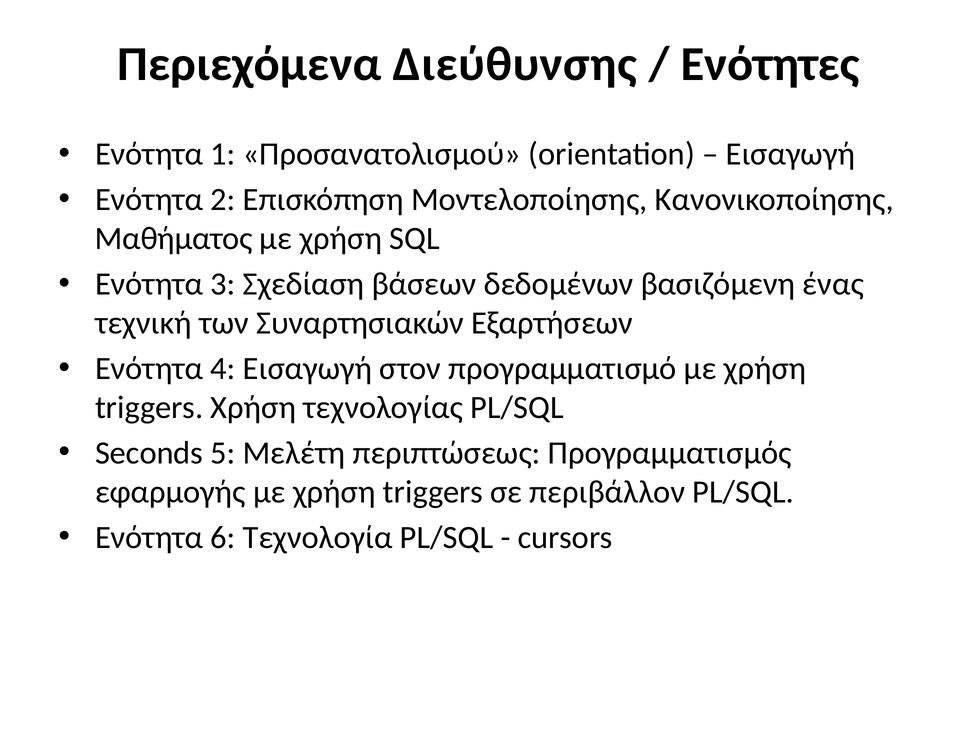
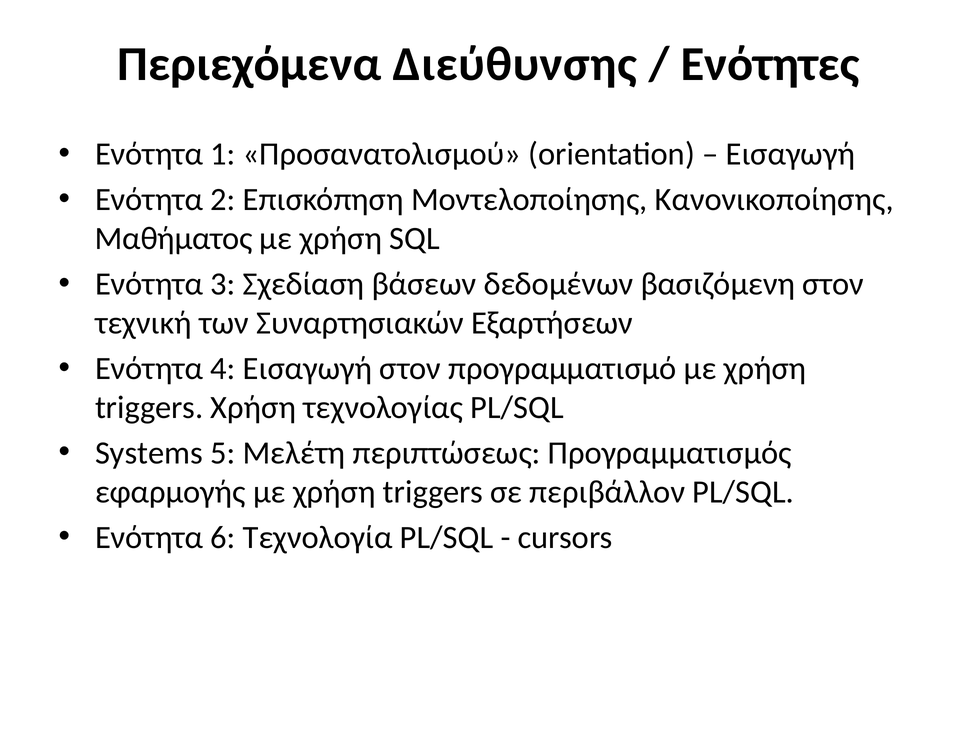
βασιζόμενη ένας: ένας -> στον
Seconds: Seconds -> Systems
